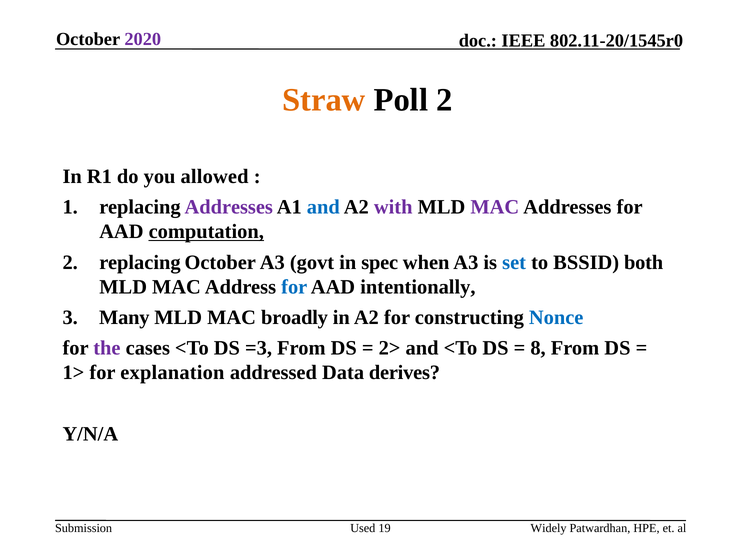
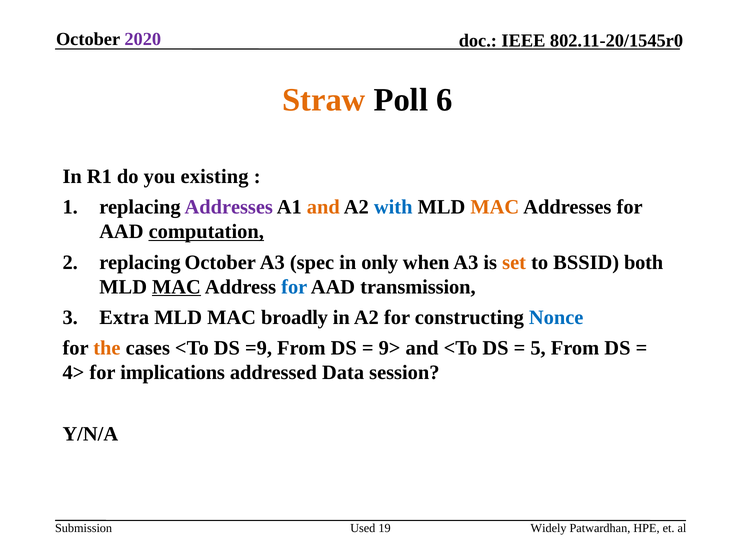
Poll 2: 2 -> 6
allowed: allowed -> existing
and at (323, 207) colour: blue -> orange
with colour: purple -> blue
MAC at (495, 207) colour: purple -> orange
govt: govt -> spec
spec: spec -> only
set colour: blue -> orange
MAC at (176, 287) underline: none -> present
intentionally: intentionally -> transmission
Many: Many -> Extra
the colour: purple -> orange
=3: =3 -> =9
2>: 2> -> 9>
8: 8 -> 5
1>: 1> -> 4>
explanation: explanation -> implications
derives: derives -> session
